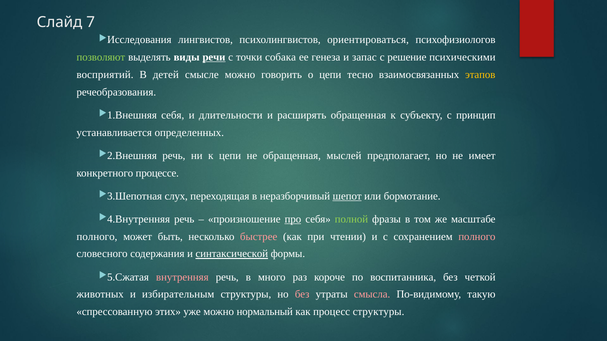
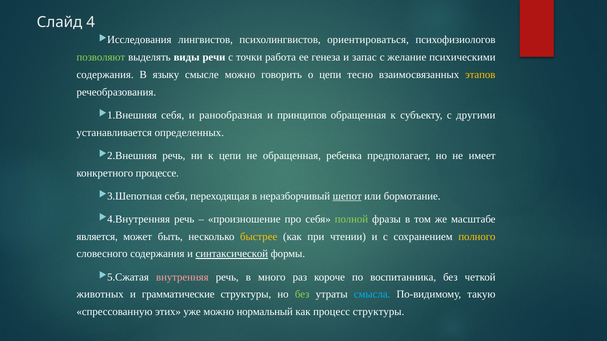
7: 7 -> 4
речи underline: present -> none
собака: собака -> работа
решение: решение -> желание
восприятий at (105, 75): восприятий -> содержания
детей: детей -> языку
длительности: длительности -> ранообразная
расширять: расширять -> принципов
принцип: принцип -> другими
мыслей: мыслей -> ребенка
слух at (176, 196): слух -> себя
про underline: present -> none
полного at (97, 237): полного -> является
быстрее colour: pink -> yellow
полного at (477, 237) colour: pink -> yellow
избирательным: избирательным -> грамматические
без at (302, 295) colour: pink -> light green
смысла colour: pink -> light blue
